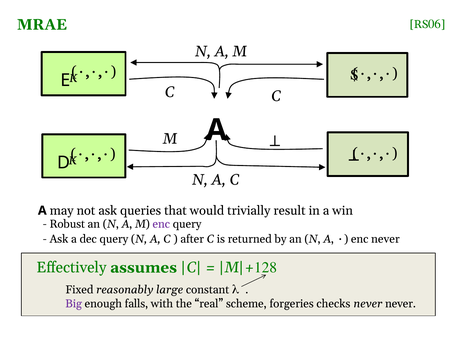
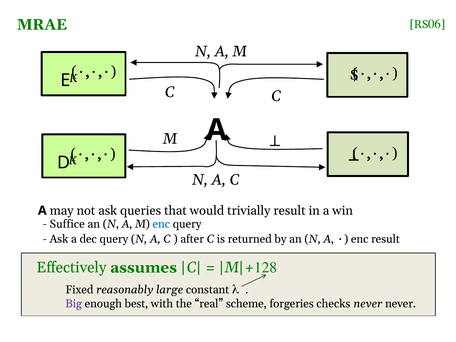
Robust: Robust -> Suffice
enc at (161, 224) colour: purple -> blue
enc never: never -> result
falls: falls -> best
